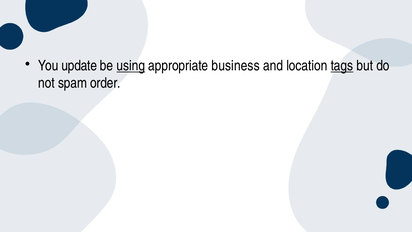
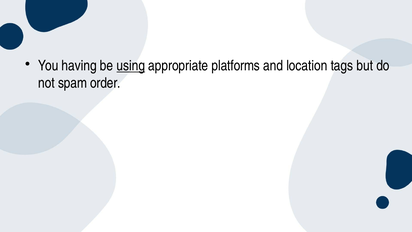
update: update -> having
business: business -> platforms
tags underline: present -> none
